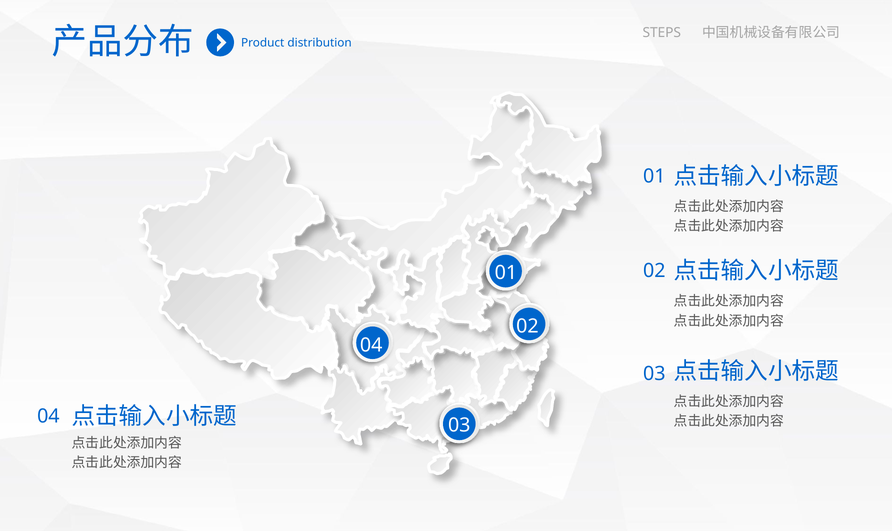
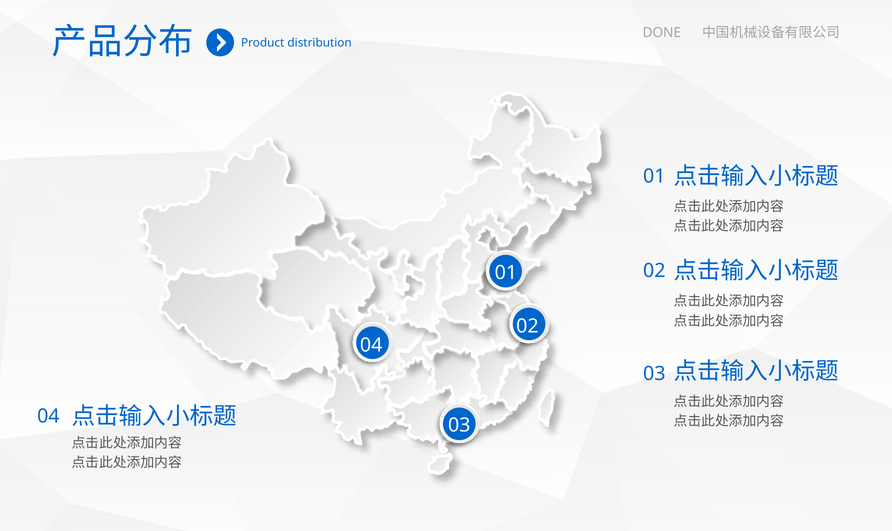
STEPS: STEPS -> DONE
